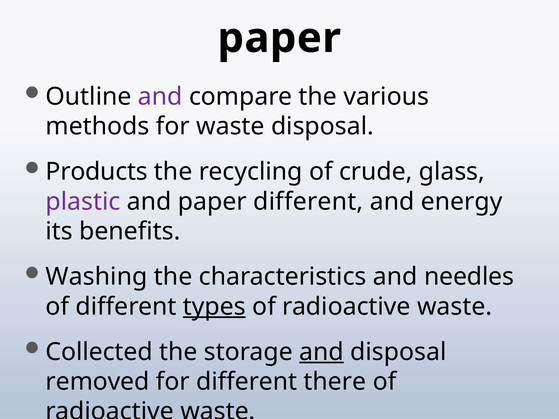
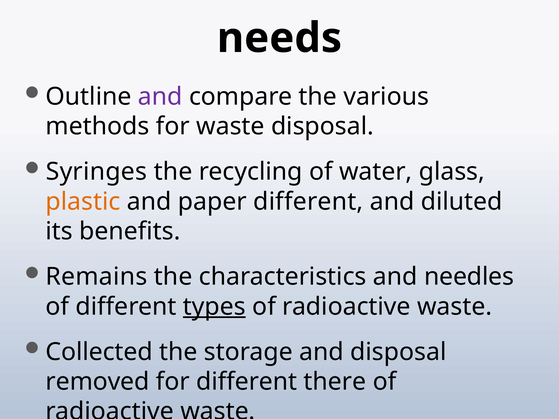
paper at (279, 38): paper -> needs
Products: Products -> Syringes
crude: crude -> water
plastic colour: purple -> orange
energy: energy -> diluted
Washing: Washing -> Remains
and at (322, 352) underline: present -> none
